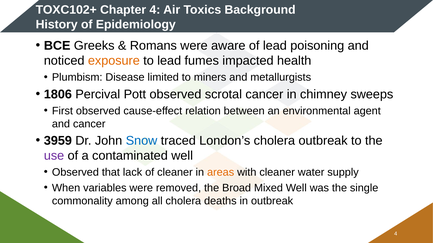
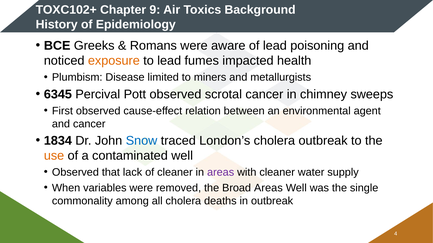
Chapter 4: 4 -> 9
1806: 1806 -> 6345
3959: 3959 -> 1834
use colour: purple -> orange
areas at (221, 173) colour: orange -> purple
Broad Mixed: Mixed -> Areas
